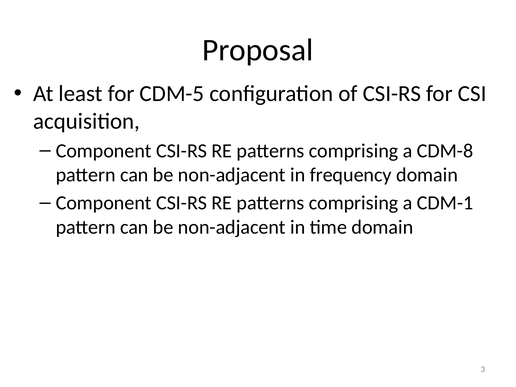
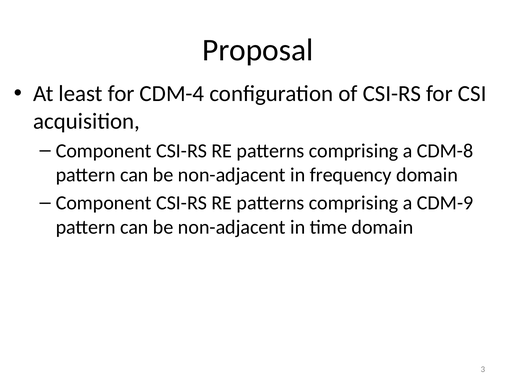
CDM-5: CDM-5 -> CDM-4
CDM-1: CDM-1 -> CDM-9
